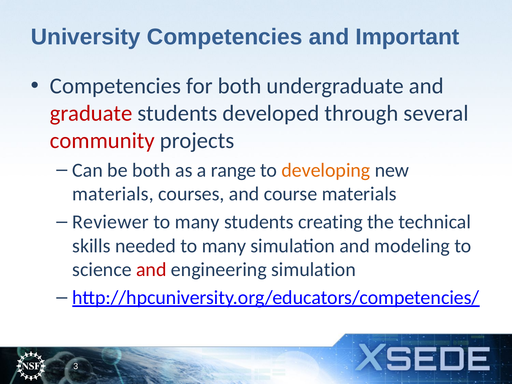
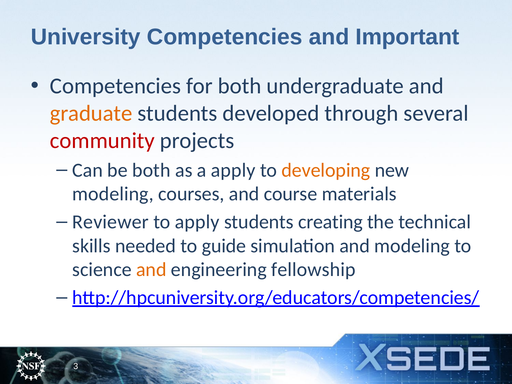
graduate colour: red -> orange
a range: range -> apply
materials at (113, 194): materials -> modeling
many at (197, 222): many -> apply
needed to many: many -> guide
and at (151, 270) colour: red -> orange
engineering simulation: simulation -> fellowship
